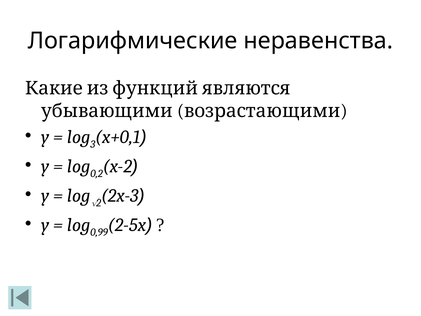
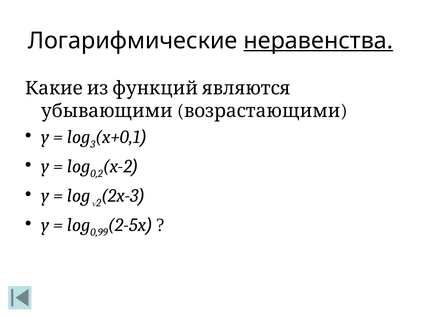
неравенства underline: none -> present
